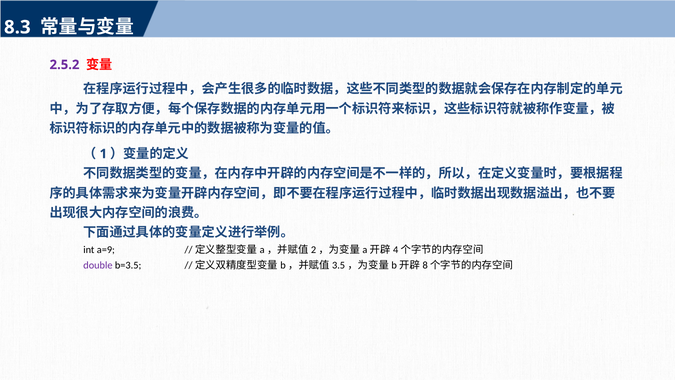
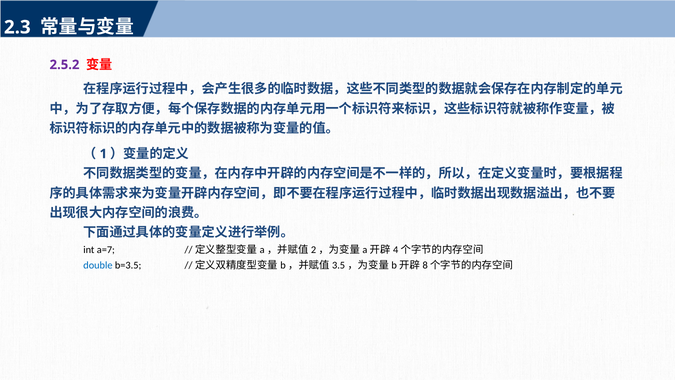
8.3: 8.3 -> 2.3
a=9: a=9 -> a=7
double colour: purple -> blue
